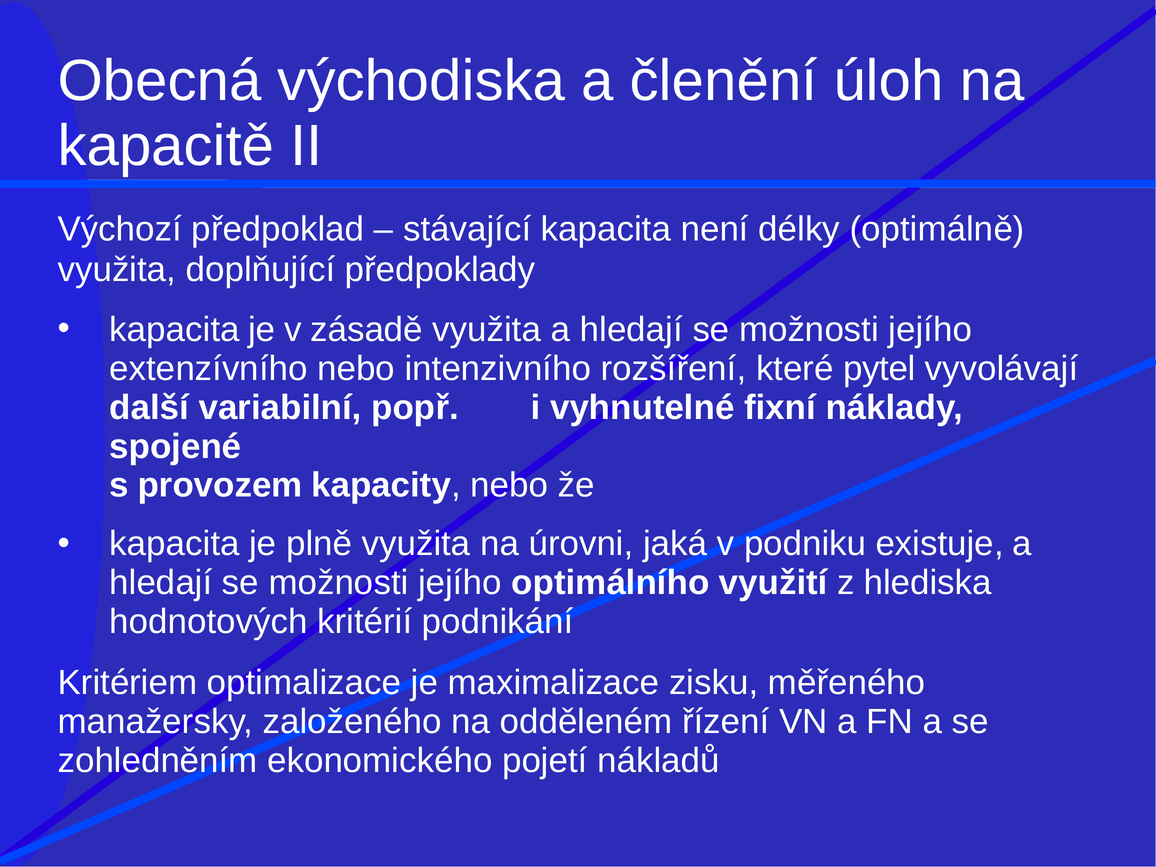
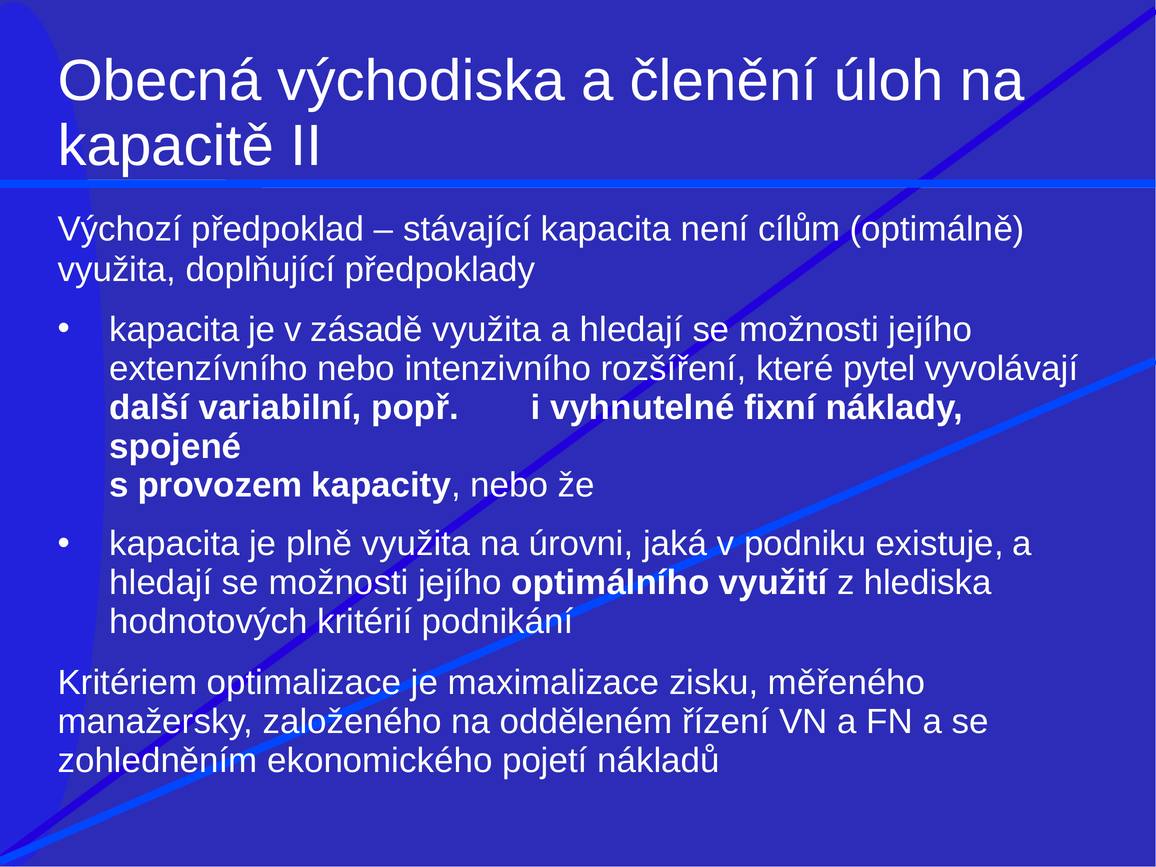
délky: délky -> cílům
